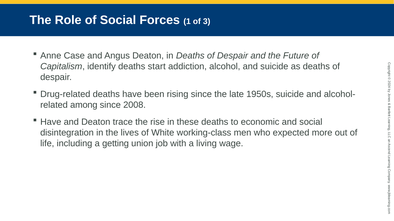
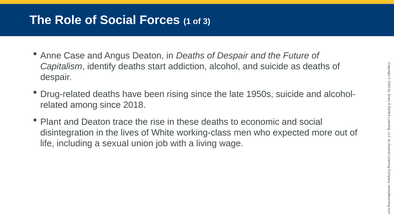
2008: 2008 -> 2018
Have at (51, 122): Have -> Plant
getting: getting -> sexual
